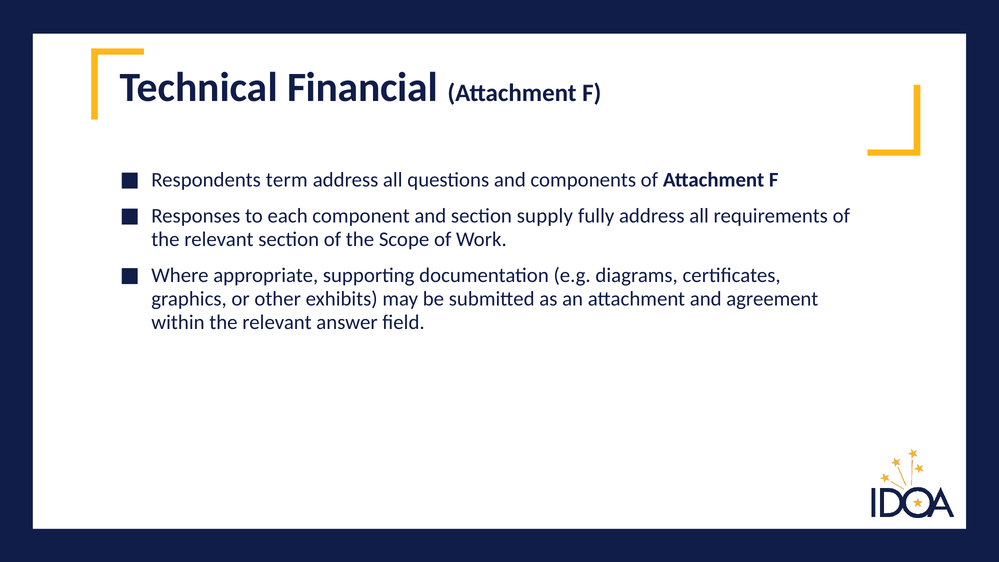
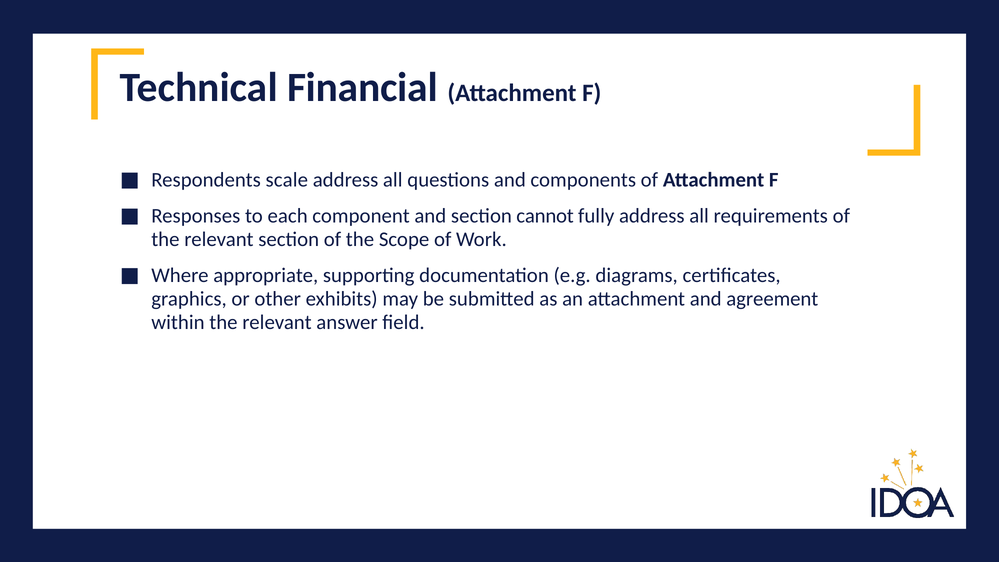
term: term -> scale
supply: supply -> cannot
